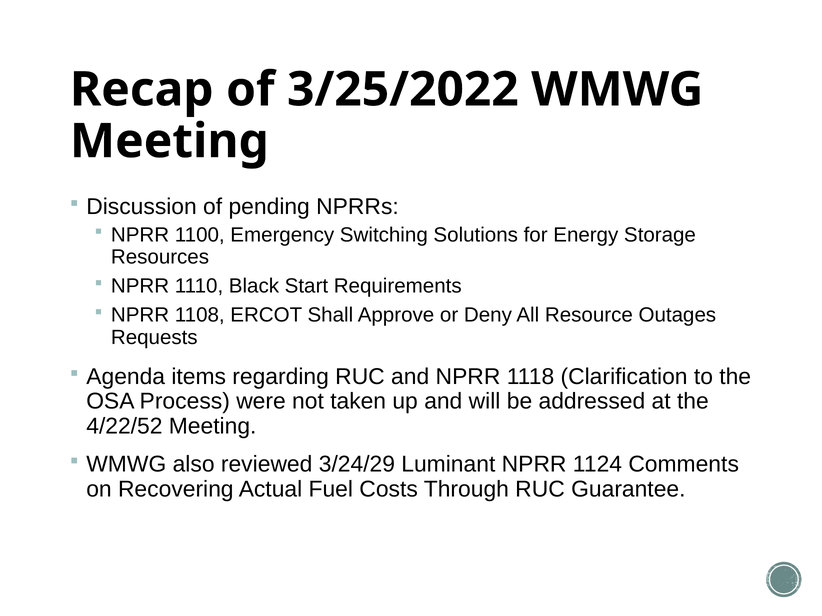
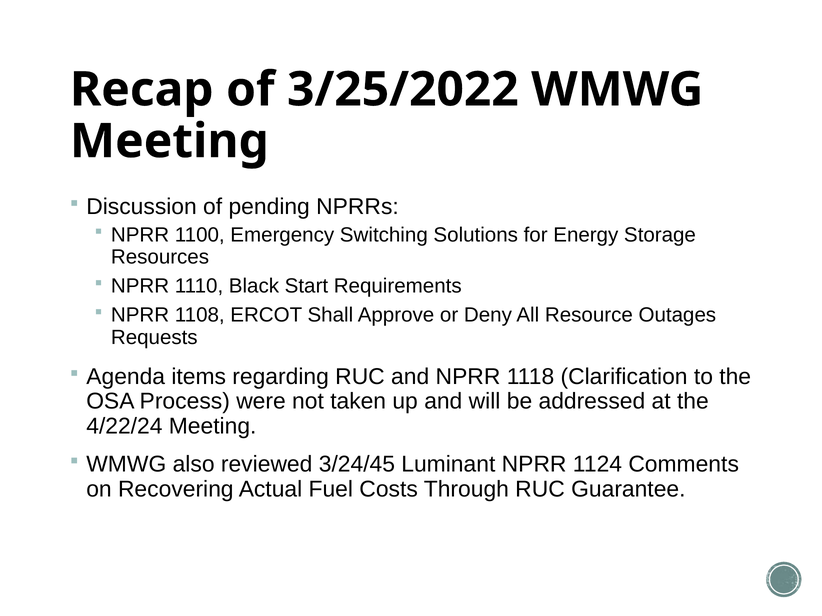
4/22/52: 4/22/52 -> 4/22/24
3/24/29: 3/24/29 -> 3/24/45
